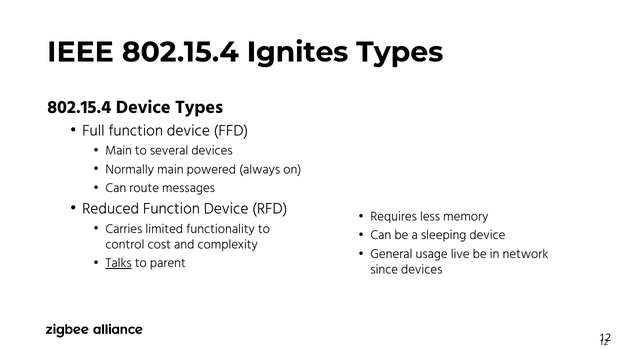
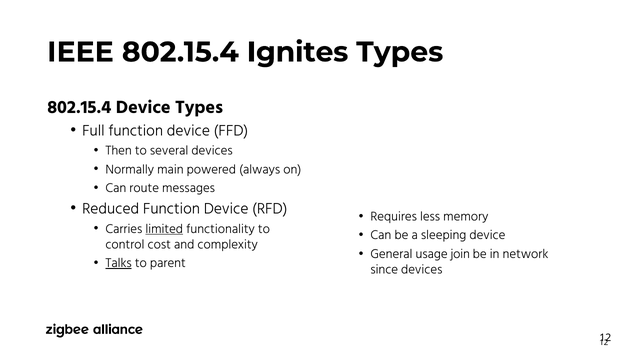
Main at (119, 151): Main -> Then
limited underline: none -> present
live: live -> join
